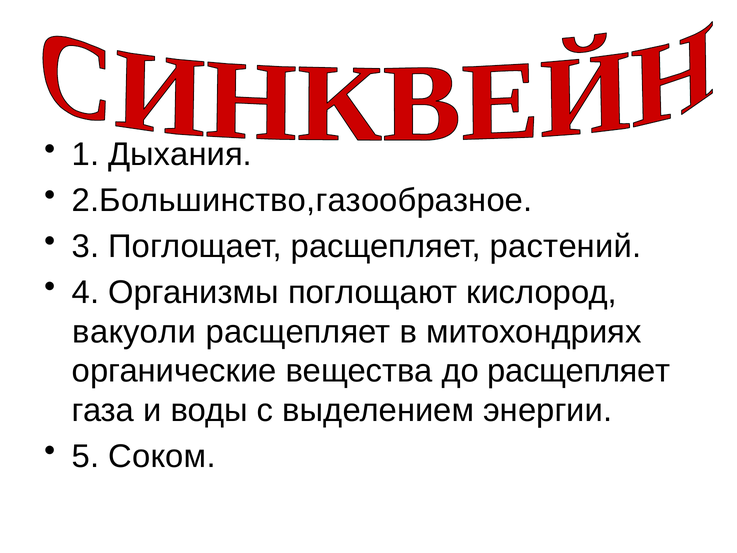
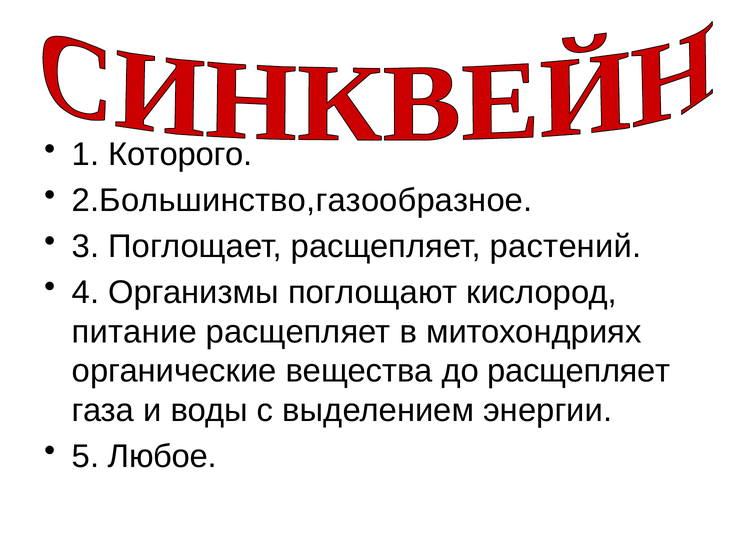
Дыхания: Дыхания -> Которого
вакуоли: вакуоли -> питание
Соком: Соком -> Любое
